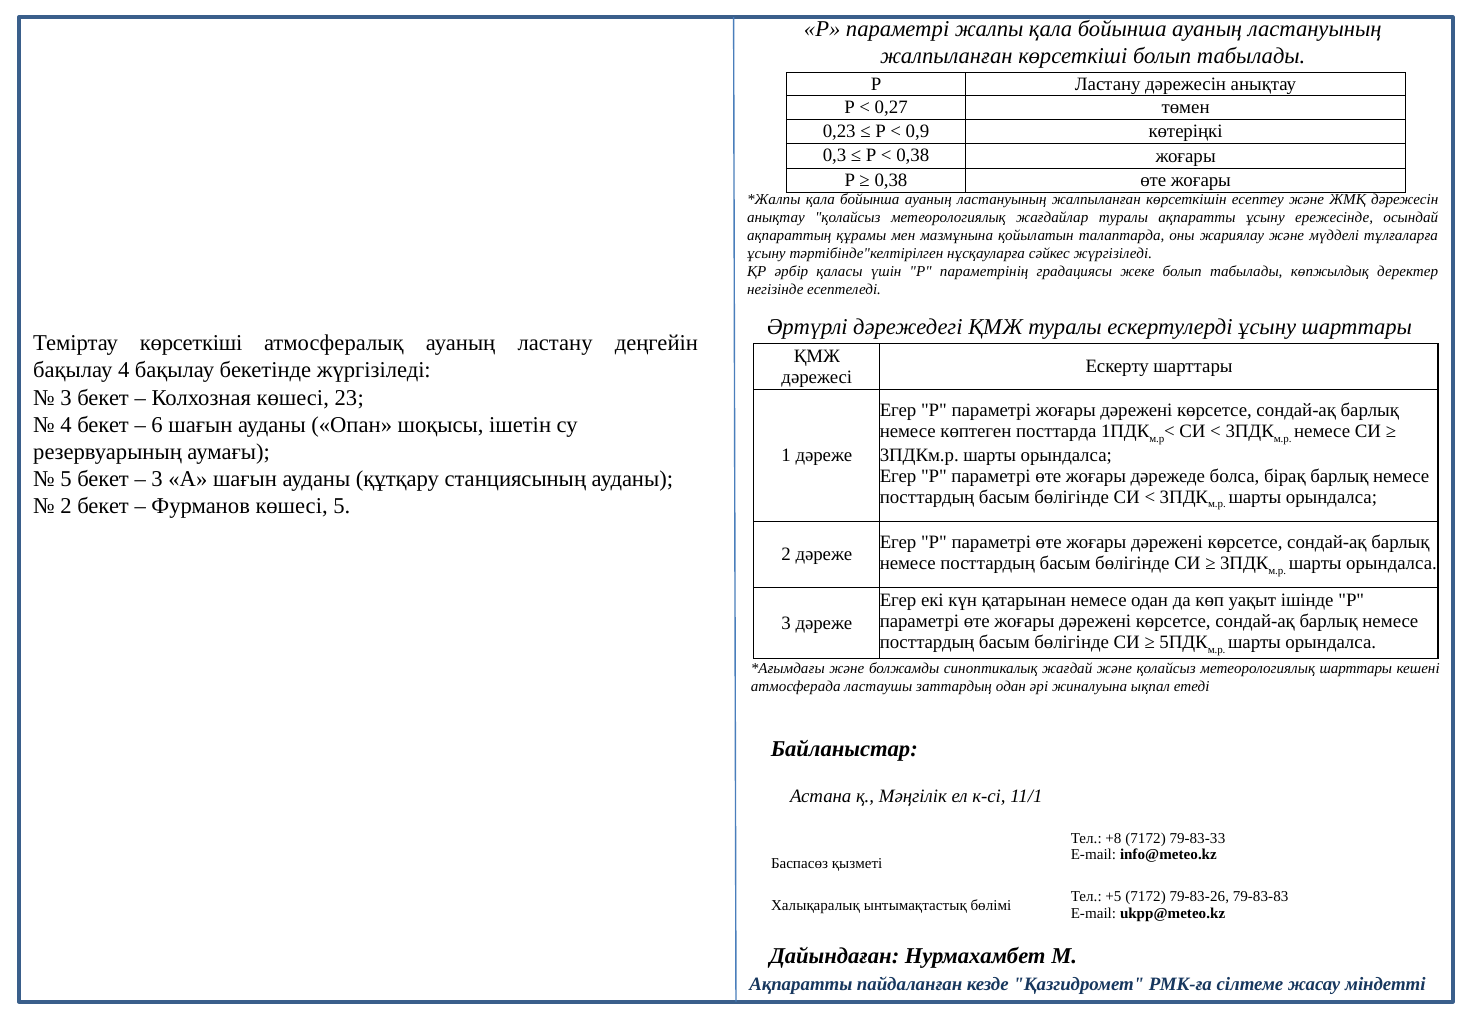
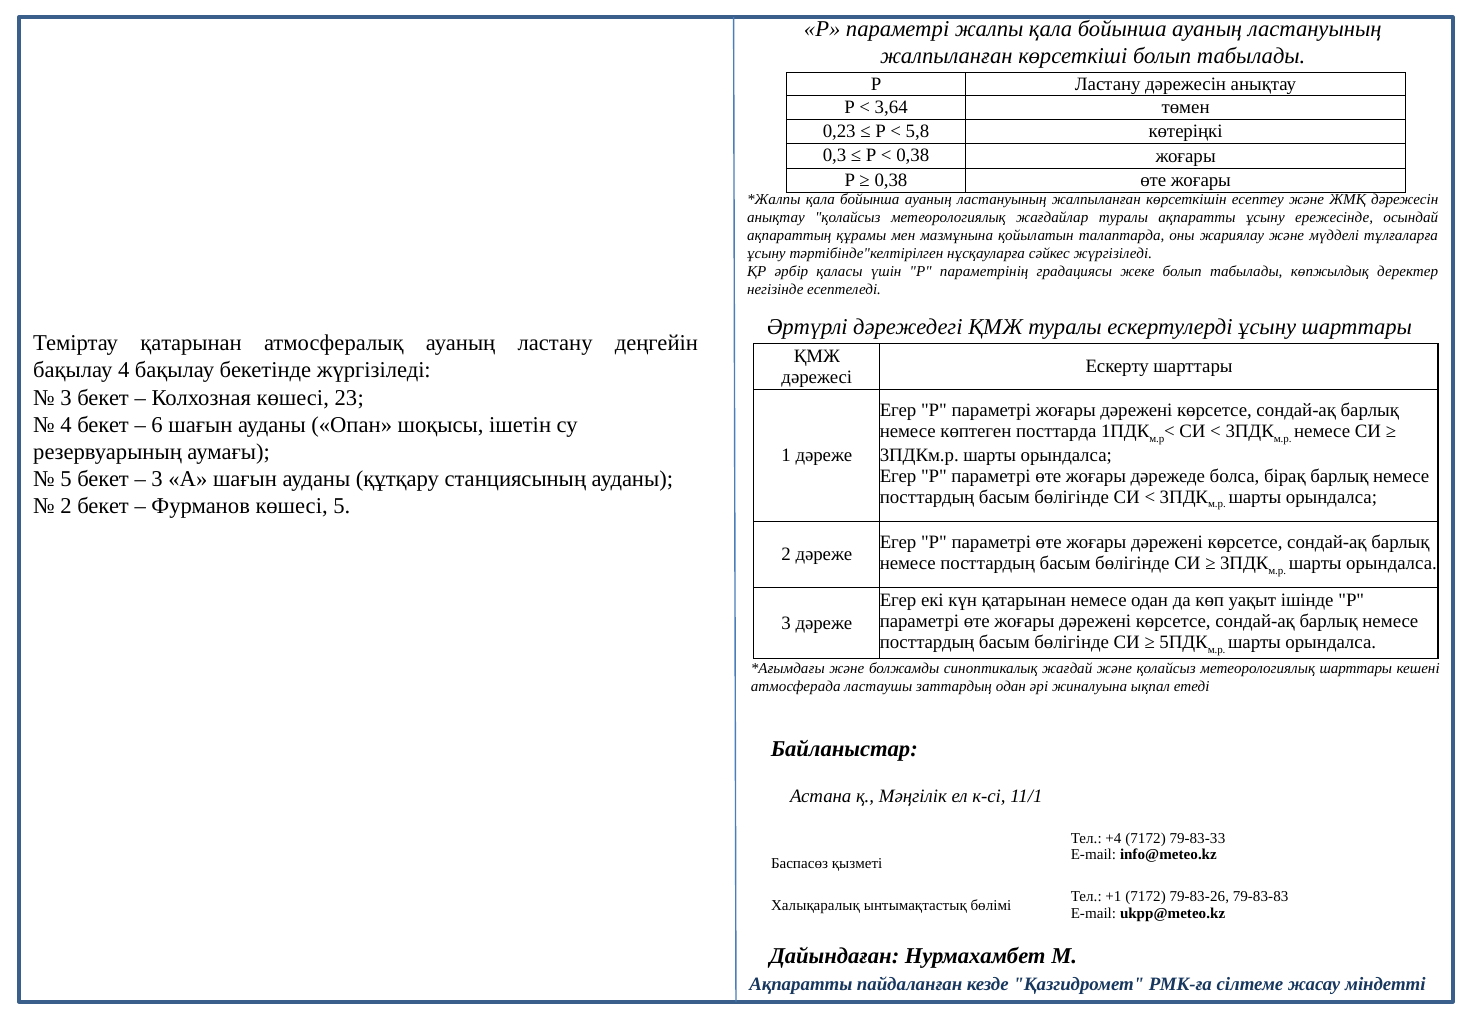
0,27: 0,27 -> 3,64
0,9: 0,9 -> 5,8
Теміртау көрсеткіші: көрсеткіші -> қатарынан
+8: +8 -> +4
+5: +5 -> +1
